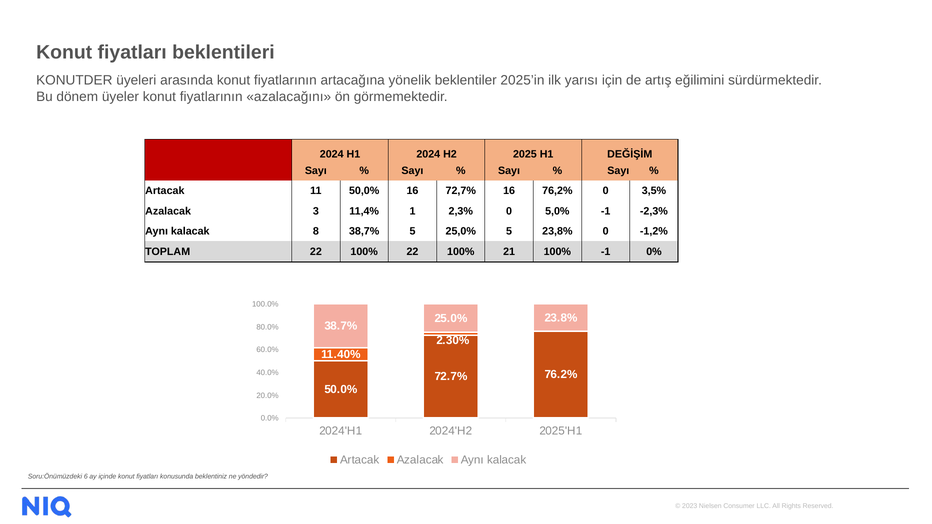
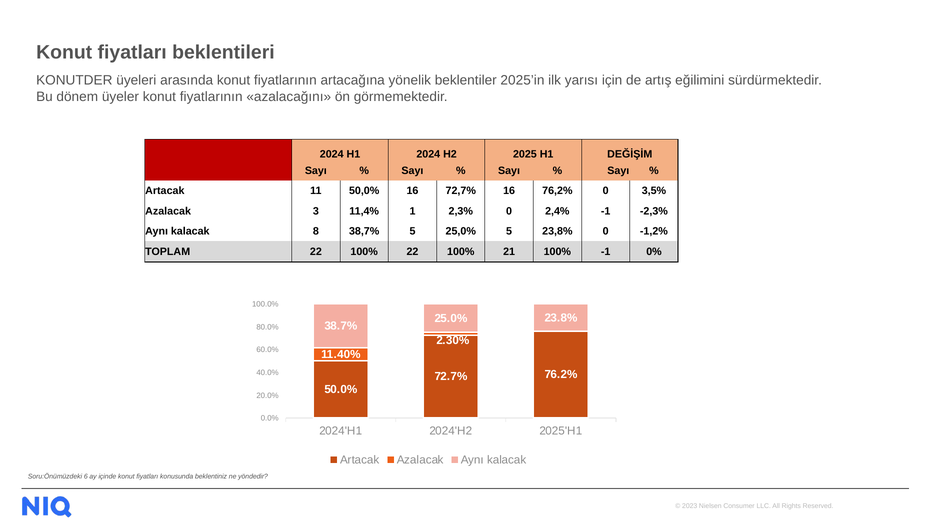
5,0%: 5,0% -> 2,4%
